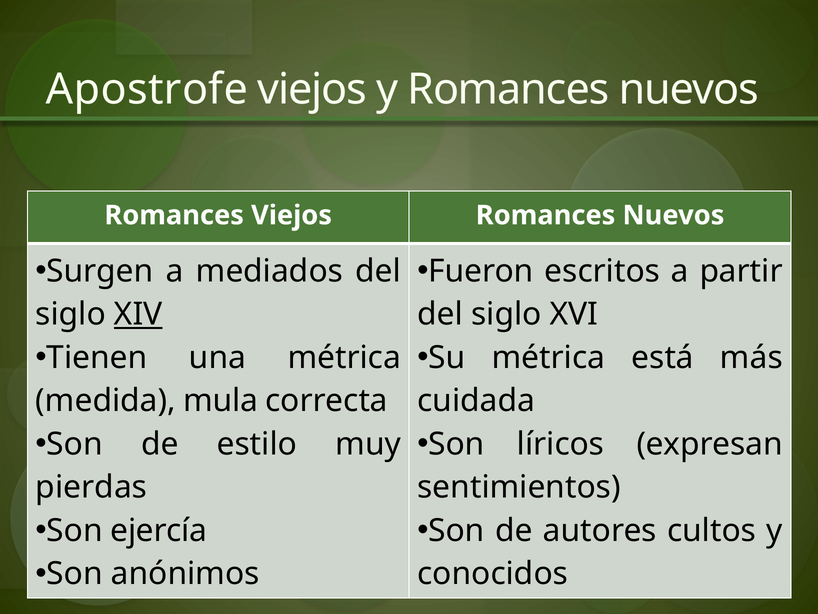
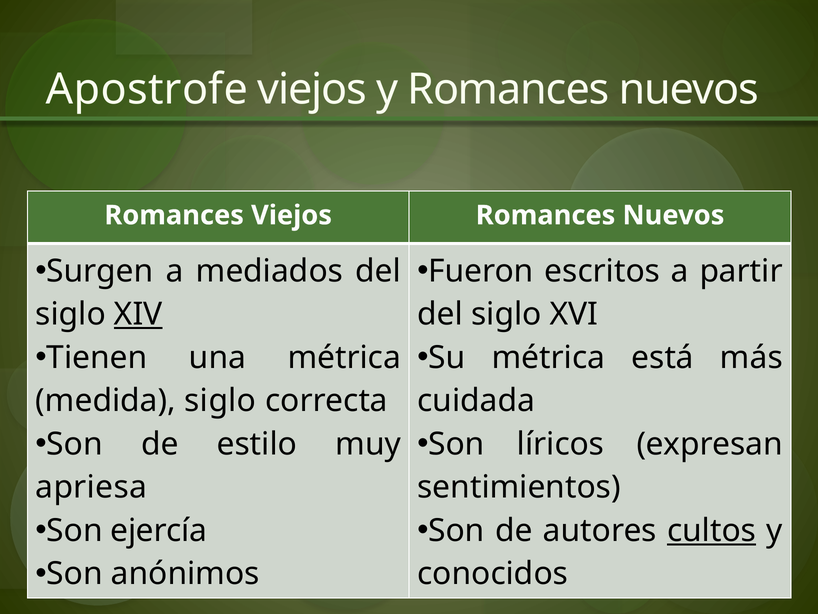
medida mula: mula -> siglo
pierdas: pierdas -> apriesa
cultos underline: none -> present
